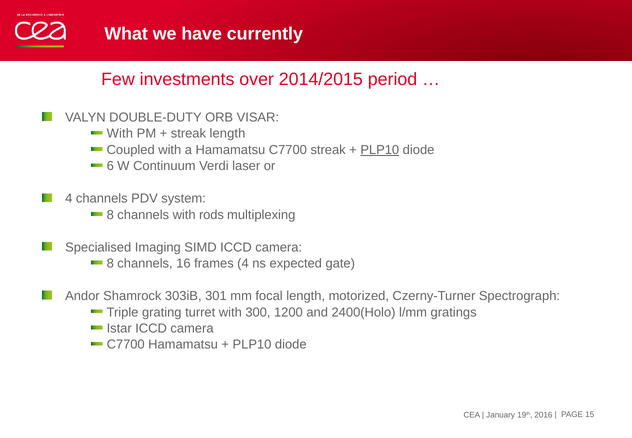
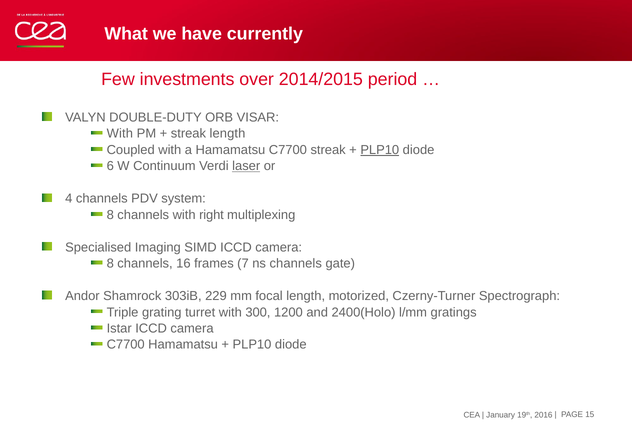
laser underline: none -> present
rods: rods -> right
frames 4: 4 -> 7
ns expected: expected -> channels
301: 301 -> 229
